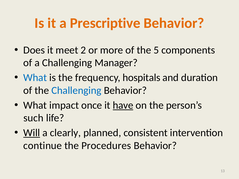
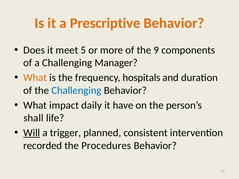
2: 2 -> 5
5: 5 -> 9
What at (35, 78) colour: blue -> orange
once: once -> daily
have underline: present -> none
such: such -> shall
clearly: clearly -> trigger
continue: continue -> recorded
